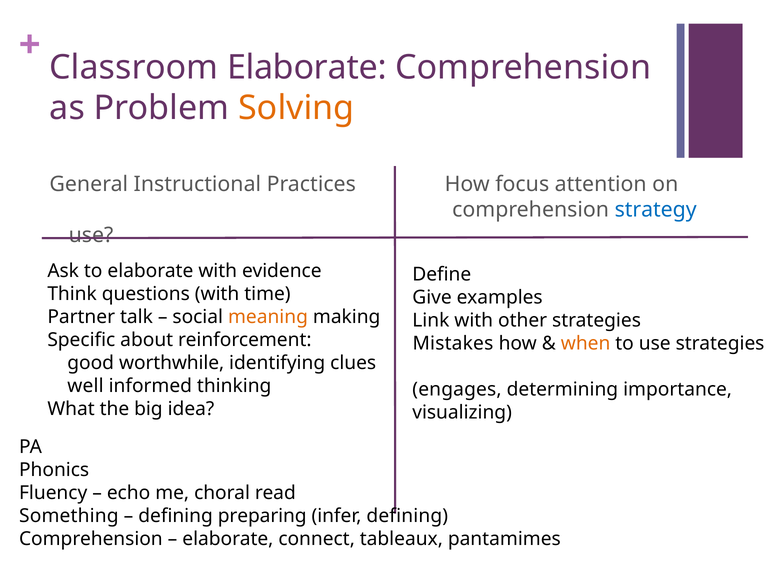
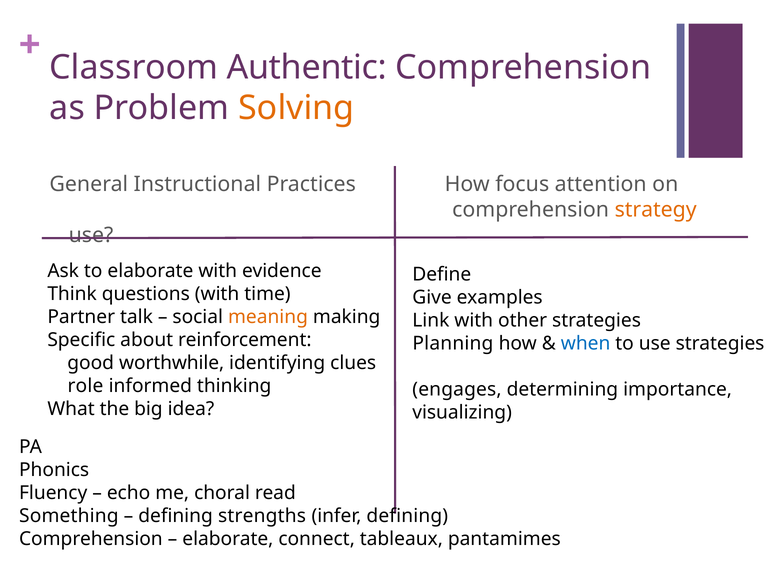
Classroom Elaborate: Elaborate -> Authentic
strategy colour: blue -> orange
Mistakes: Mistakes -> Planning
when colour: orange -> blue
well: well -> role
preparing: preparing -> strengths
